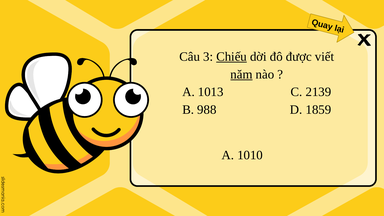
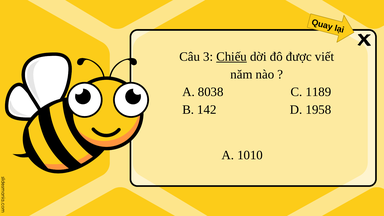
năm underline: present -> none
1013: 1013 -> 8038
2139: 2139 -> 1189
988: 988 -> 142
1859: 1859 -> 1958
